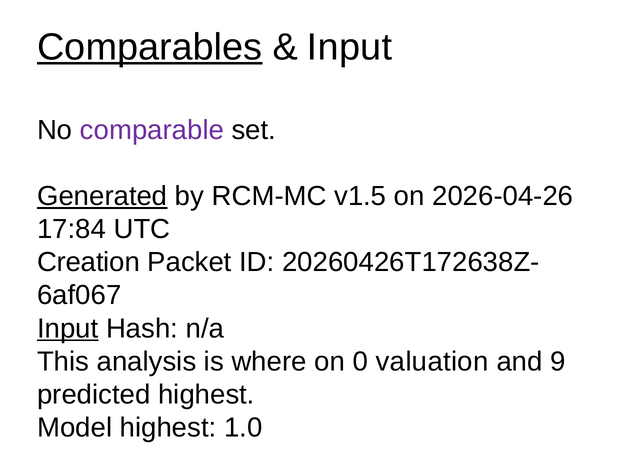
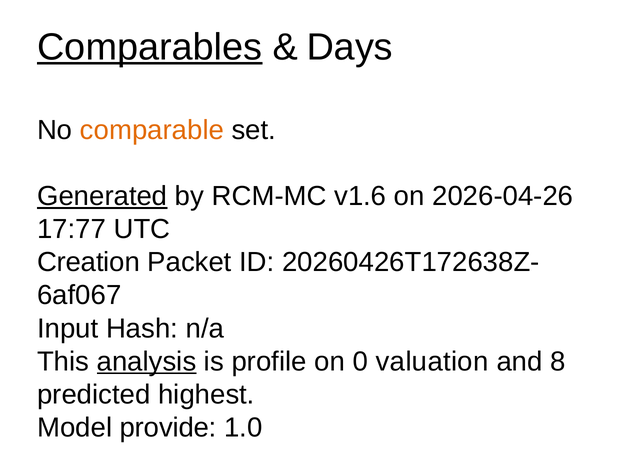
Input at (350, 47): Input -> Days
comparable colour: purple -> orange
v1.5: v1.5 -> v1.6
17:84: 17:84 -> 17:77
Input at (68, 328) underline: present -> none
analysis underline: none -> present
where: where -> profile
9: 9 -> 8
Model highest: highest -> provide
